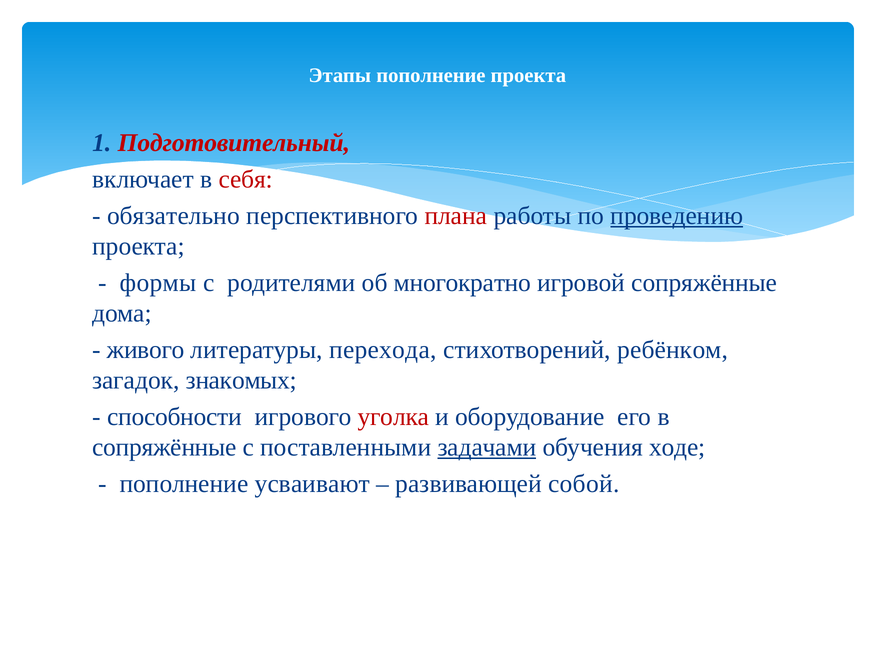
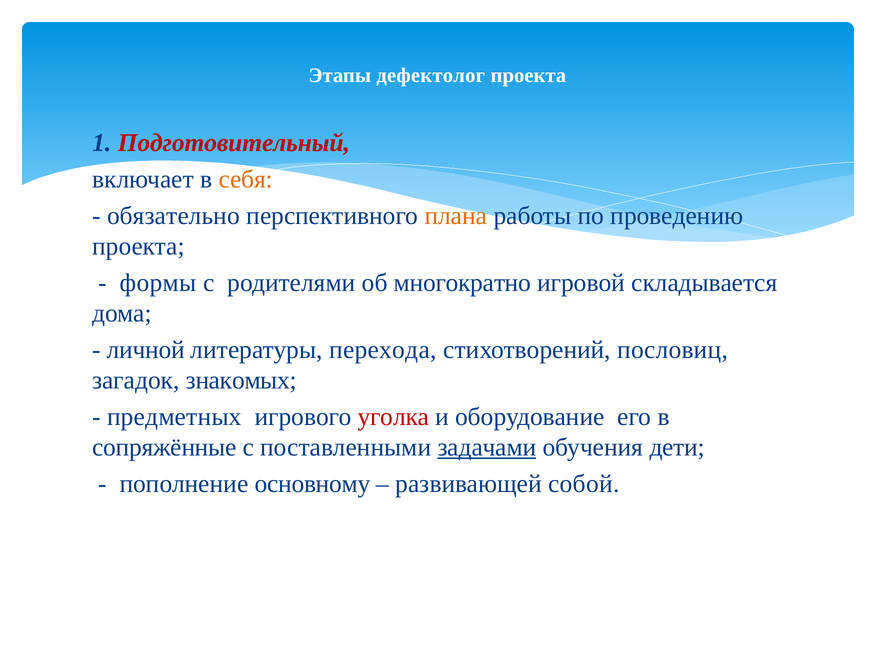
Этапы пополнение: пополнение -> дефектолог
себя colour: red -> orange
плана colour: red -> orange
проведению underline: present -> none
игровой сопряжённые: сопряжённые -> складывается
живого: живого -> личной
ребёнком: ребёнком -> пословиц
способности: способности -> предметных
ходе: ходе -> дети
усваивают: усваивают -> основному
